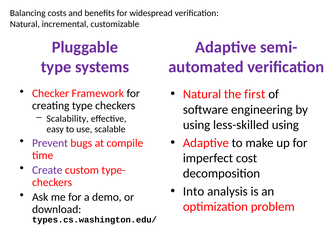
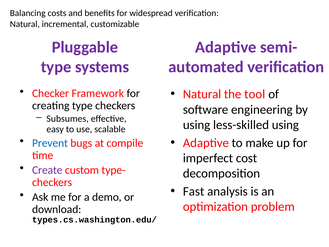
first: first -> tool
Scalability: Scalability -> Subsumes
Prevent colour: purple -> blue
Into: Into -> Fast
